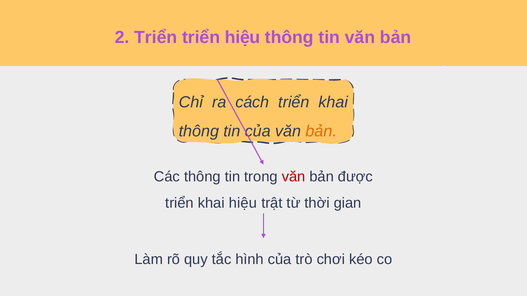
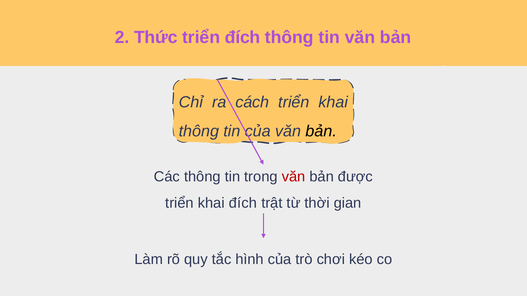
2 Triển: Triển -> Thức
triển hiệu: hiệu -> đích
bản at (321, 131) colour: orange -> black
khai hiệu: hiệu -> đích
